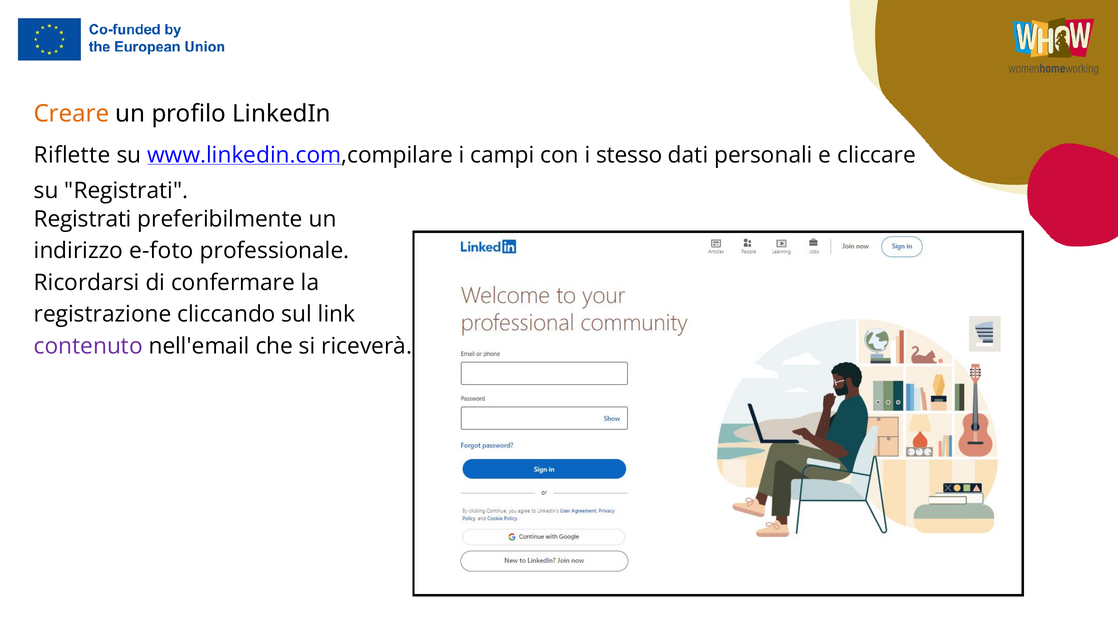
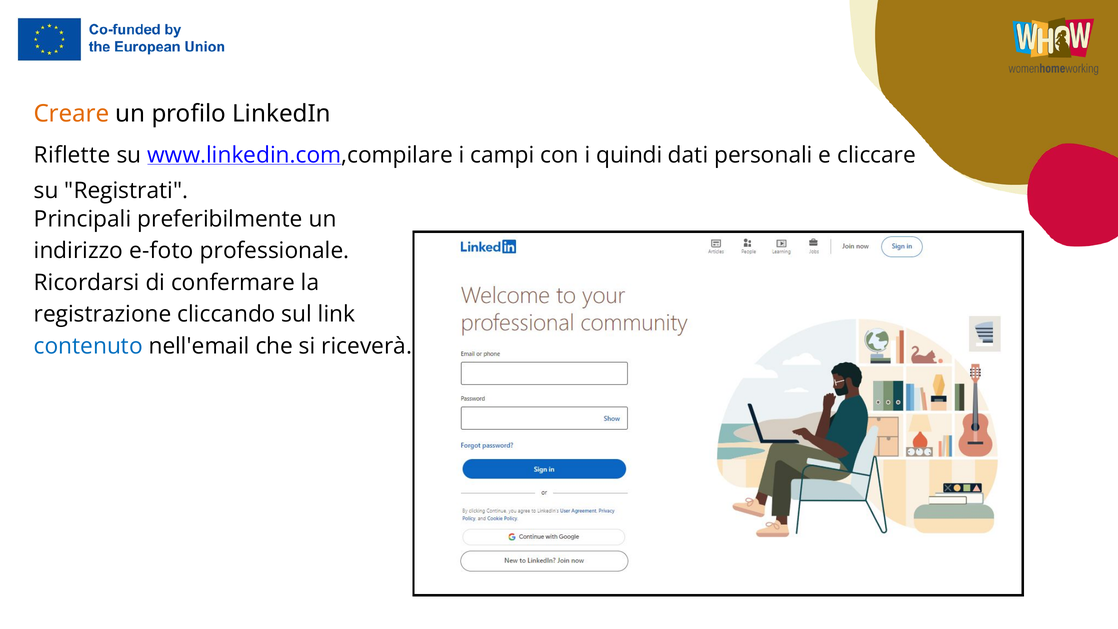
stesso: stesso -> quindi
Registrati at (83, 219): Registrati -> Principali
contenuto colour: purple -> blue
